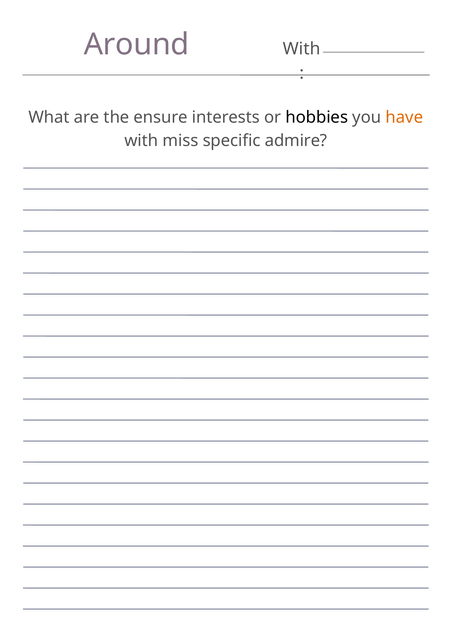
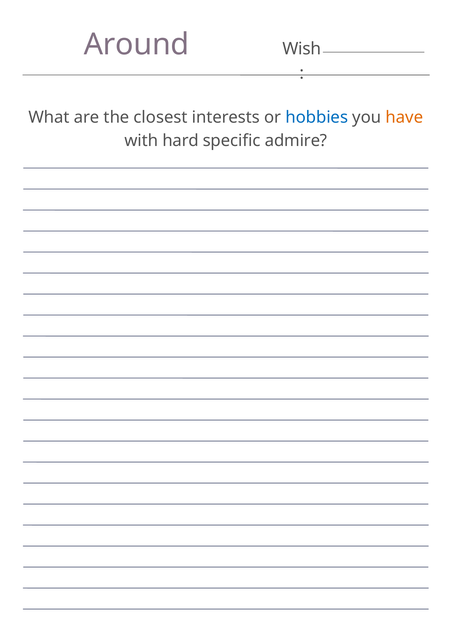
With at (302, 49): With -> Wish
ensure: ensure -> closest
hobbies colour: black -> blue
miss: miss -> hard
